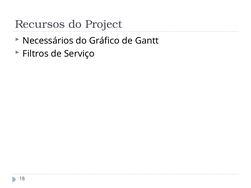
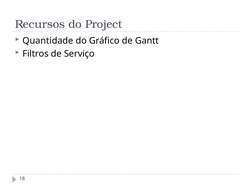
Necessários: Necessários -> Quantidade
